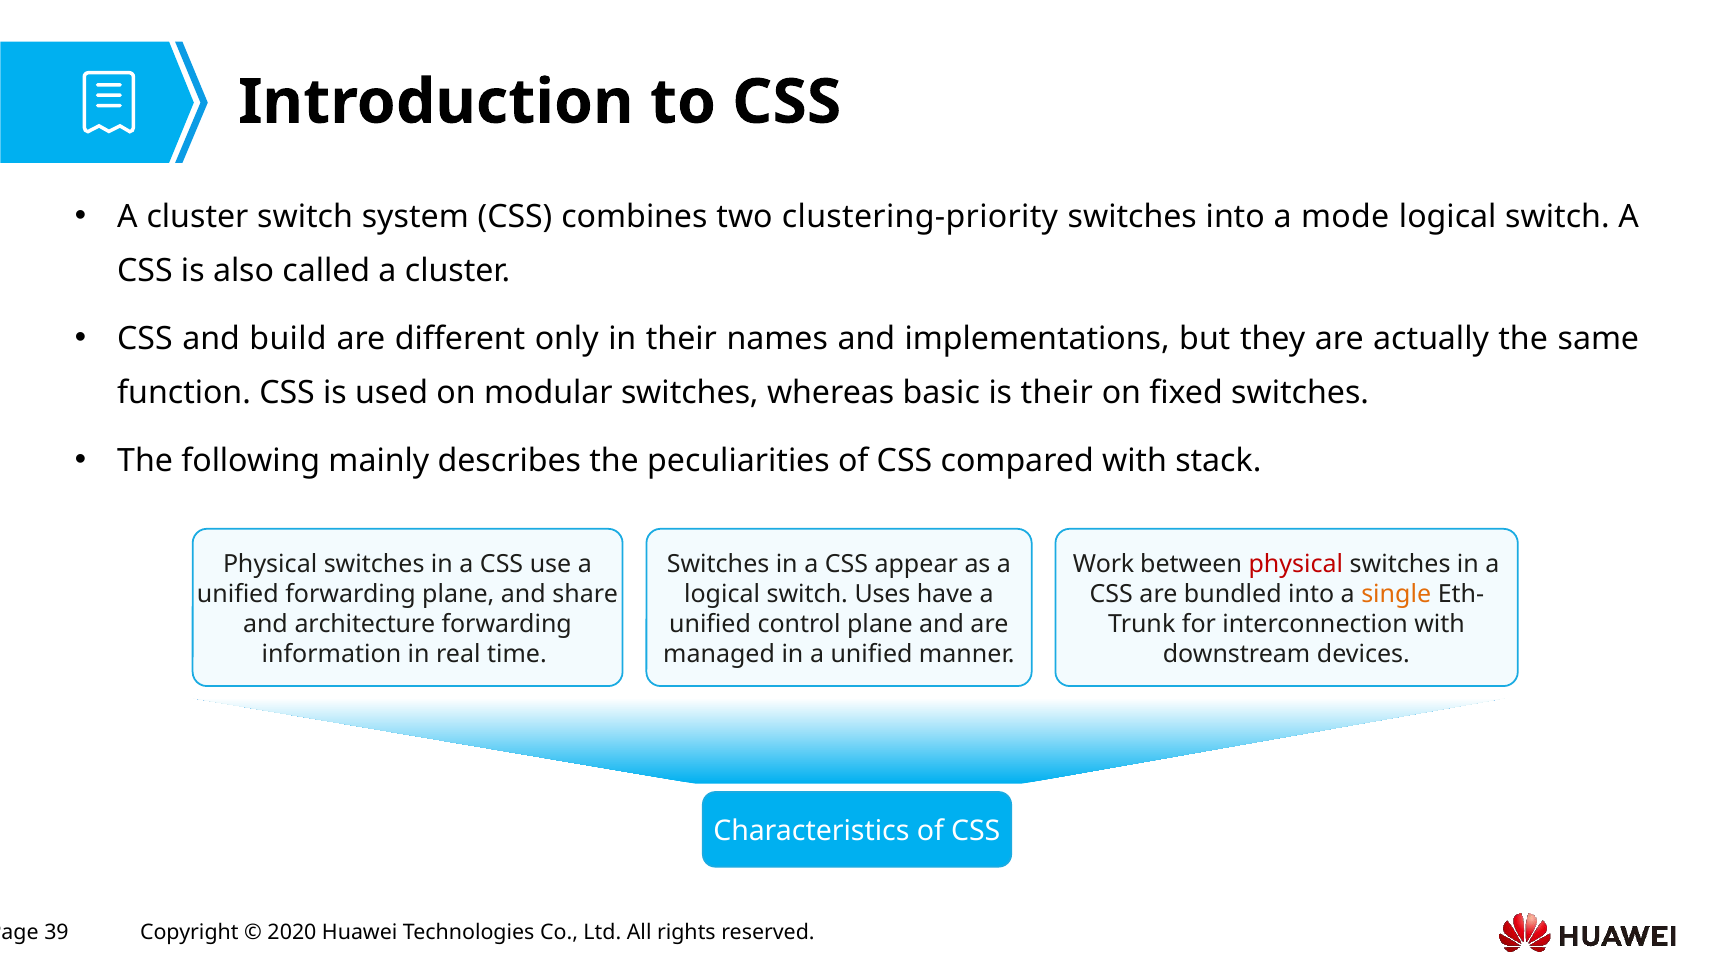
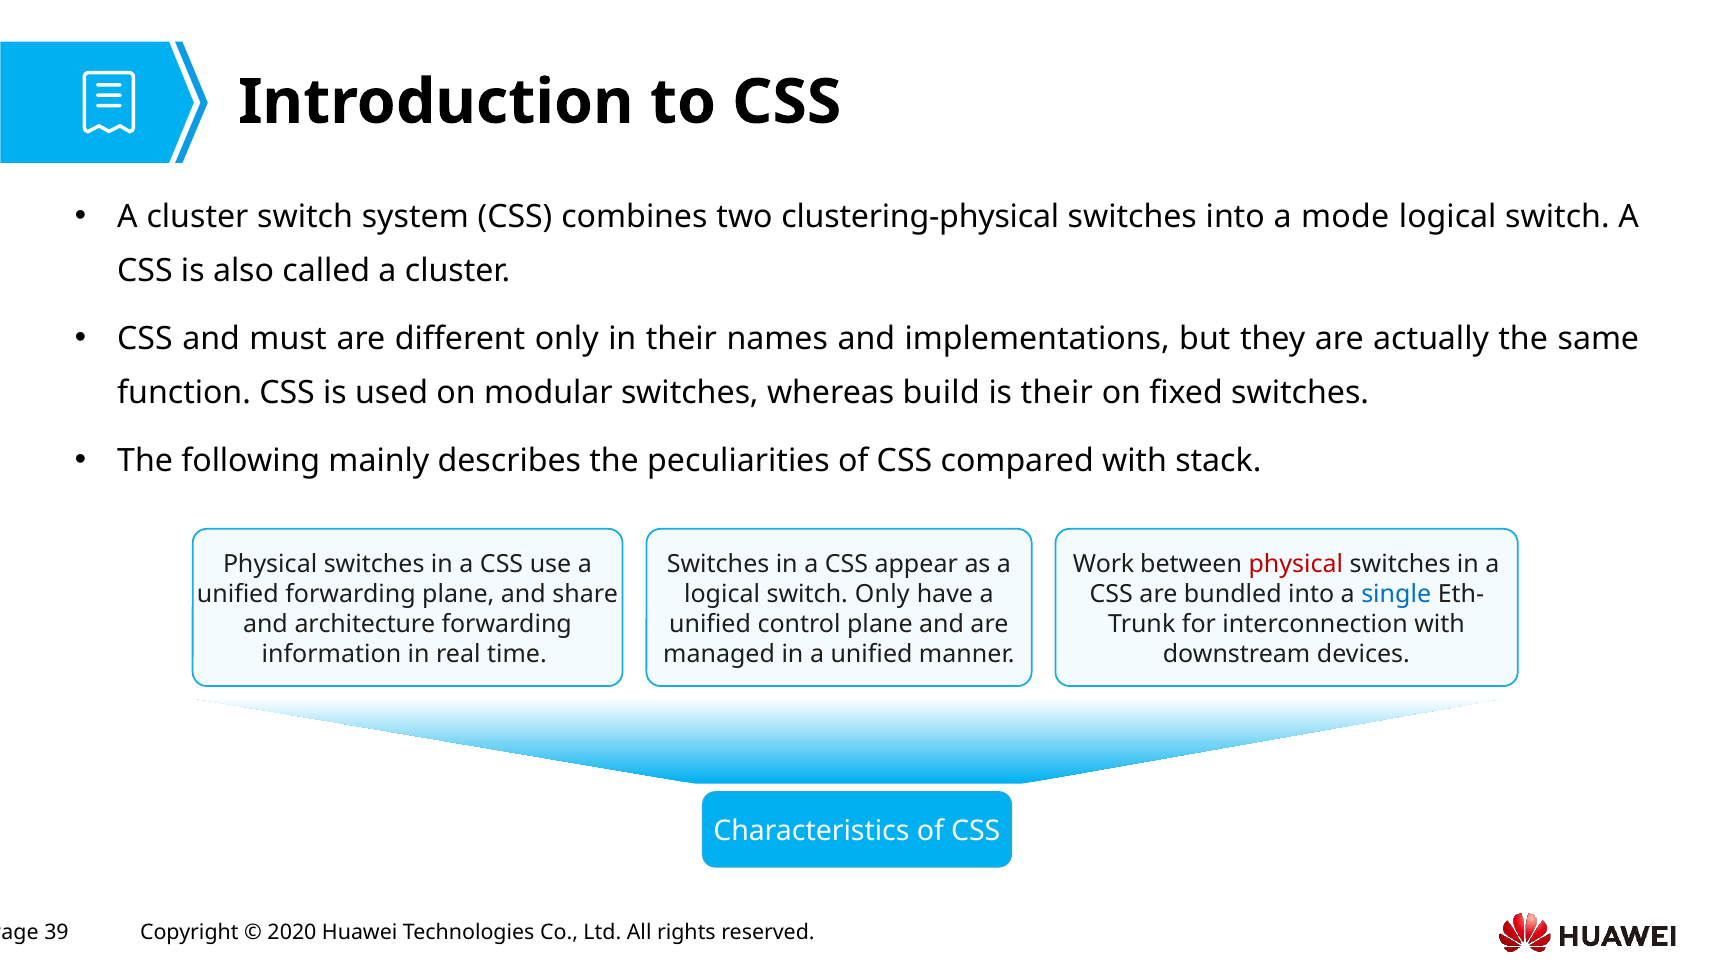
clustering-priority: clustering-priority -> clustering-physical
build: build -> must
basic: basic -> build
switch Uses: Uses -> Only
single colour: orange -> blue
